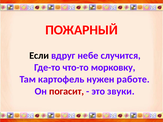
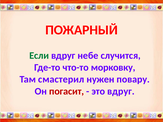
Если colour: black -> green
картофель: картофель -> смастерил
работе: работе -> повару
это звуки: звуки -> вдруг
